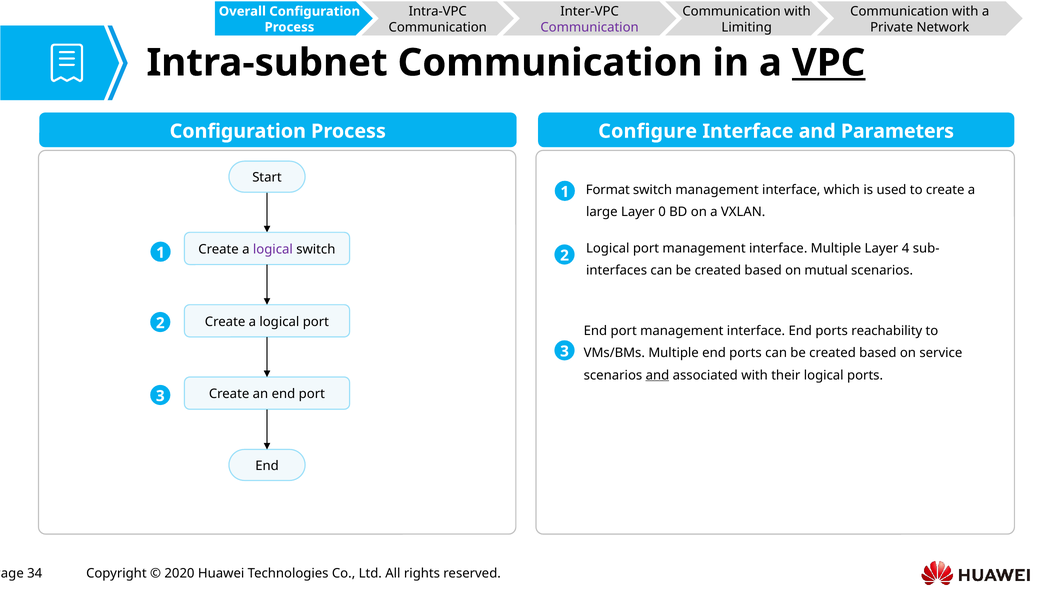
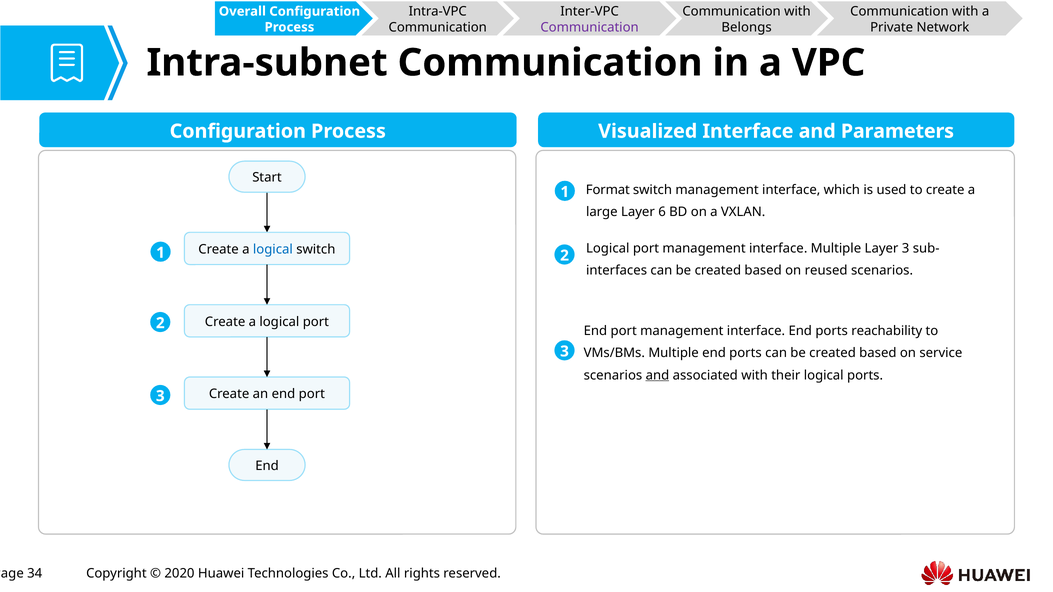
Limiting: Limiting -> Belongs
VPC underline: present -> none
Configure: Configure -> Visualized
0: 0 -> 6
Layer 4: 4 -> 3
logical at (273, 249) colour: purple -> blue
mutual: mutual -> reused
